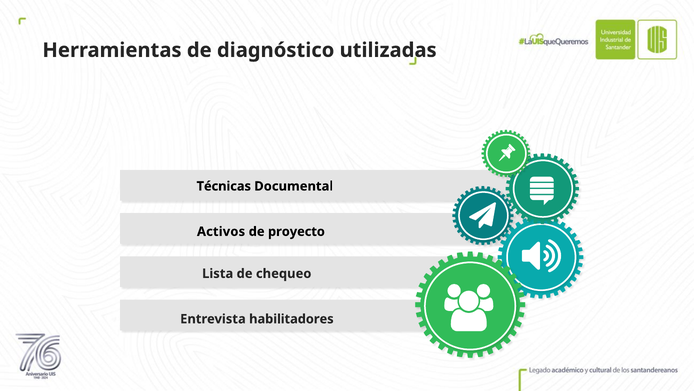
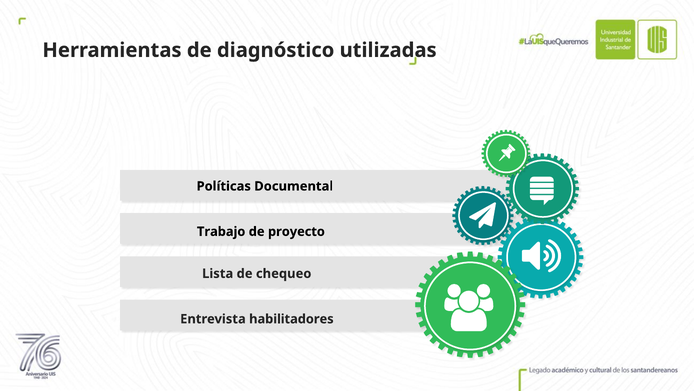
Técnicas: Técnicas -> Políticas
Activos: Activos -> Trabajo
